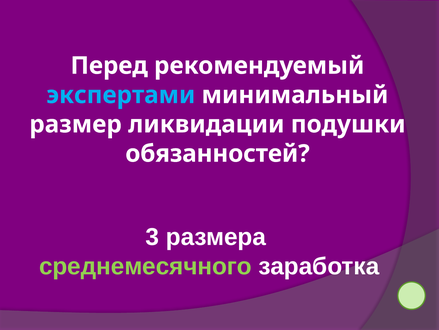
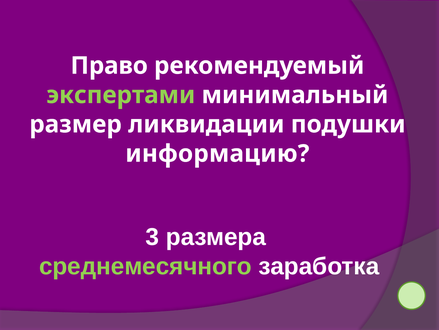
Перед: Перед -> Право
экспертами colour: light blue -> light green
обязанностей: обязанностей -> информацию
